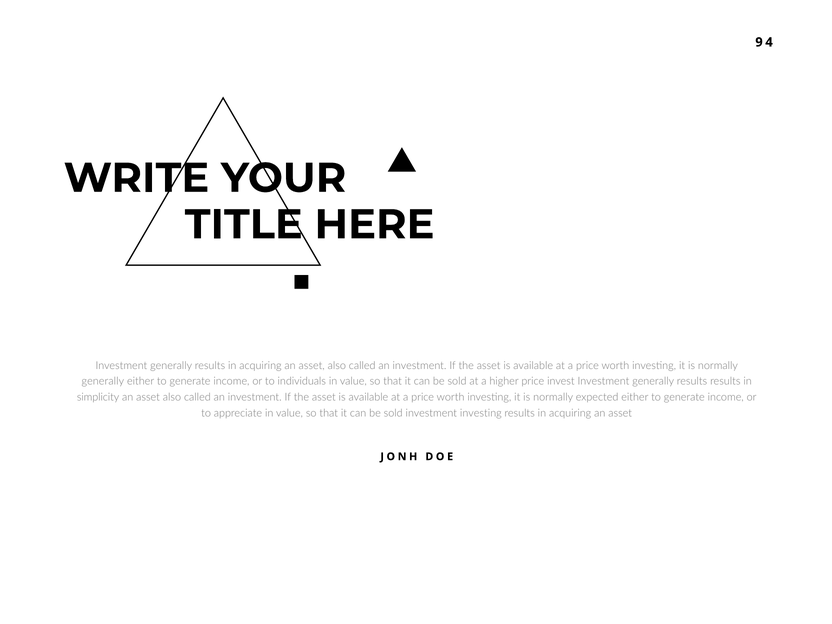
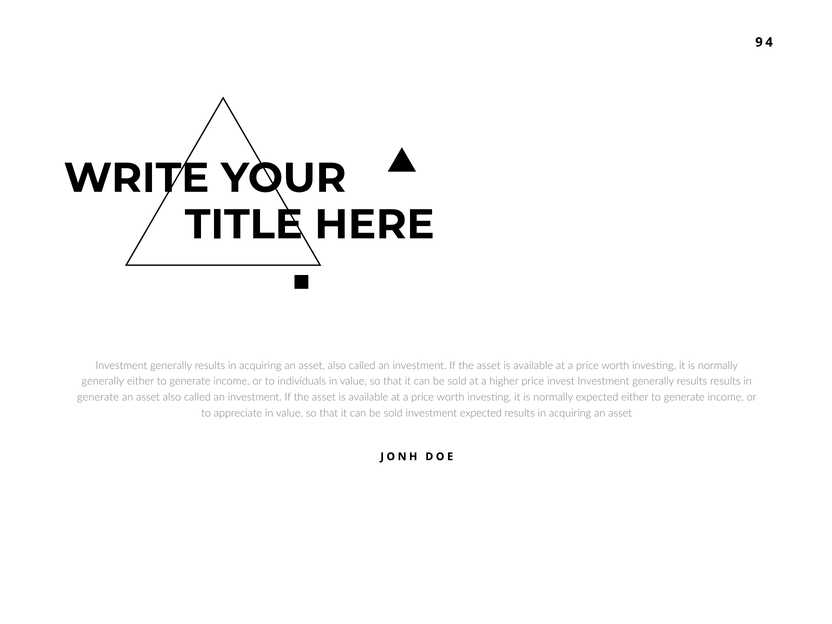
simplicity at (98, 397): simplicity -> generate
investment investing: investing -> expected
